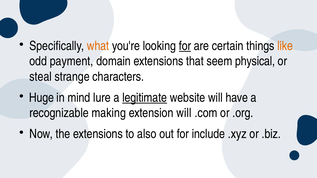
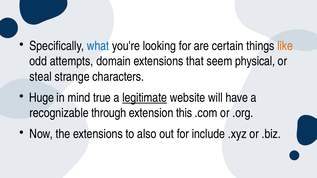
what colour: orange -> blue
for at (185, 46) underline: present -> none
payment: payment -> attempts
lure: lure -> true
making: making -> through
extension will: will -> this
